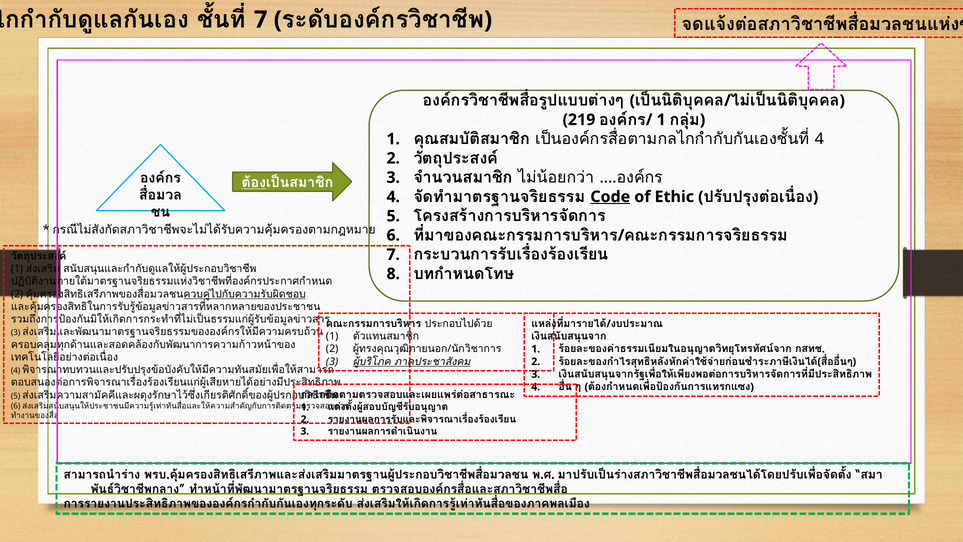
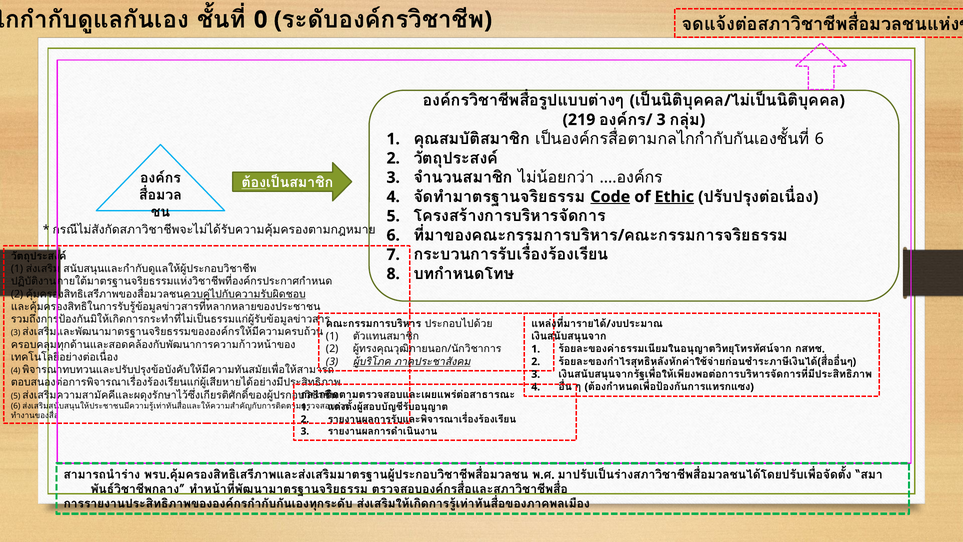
7 at (261, 20): 7 -> 0
1 at (661, 120): 1 -> 3
4 at (819, 139): 4 -> 6
Ethic underline: none -> present
